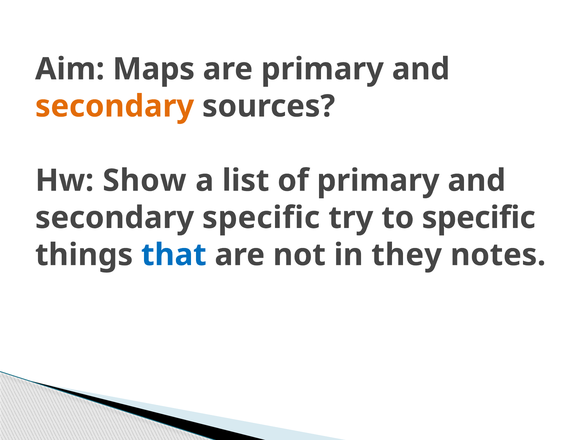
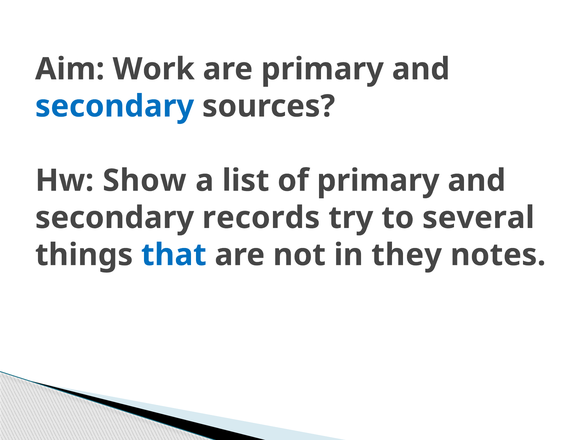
Maps: Maps -> Work
secondary at (115, 106) colour: orange -> blue
secondary specific: specific -> records
to specific: specific -> several
